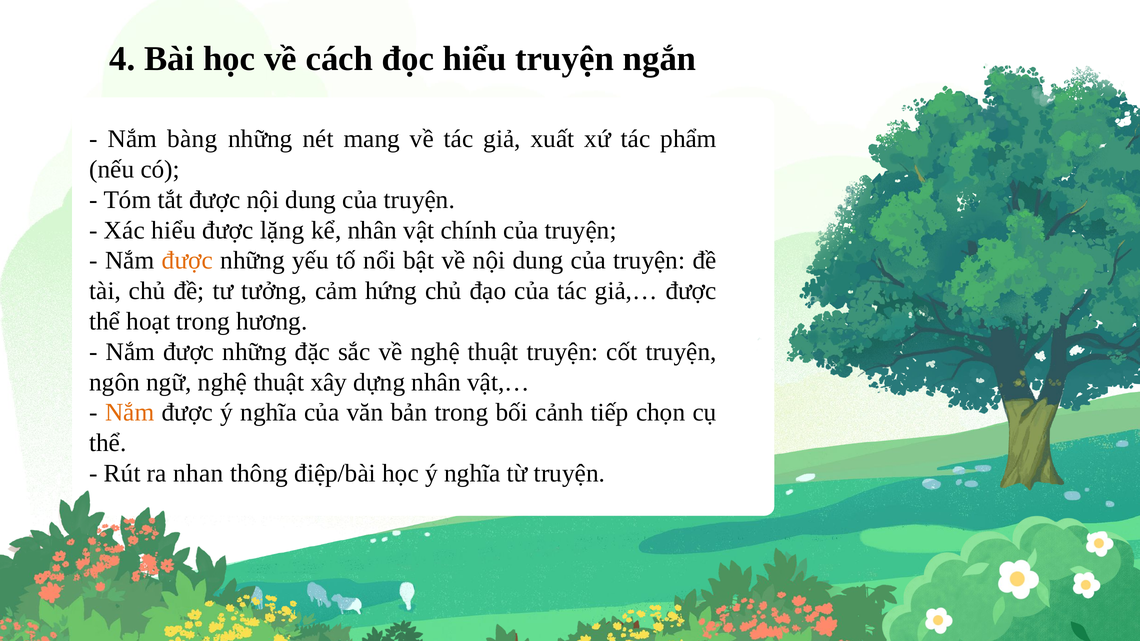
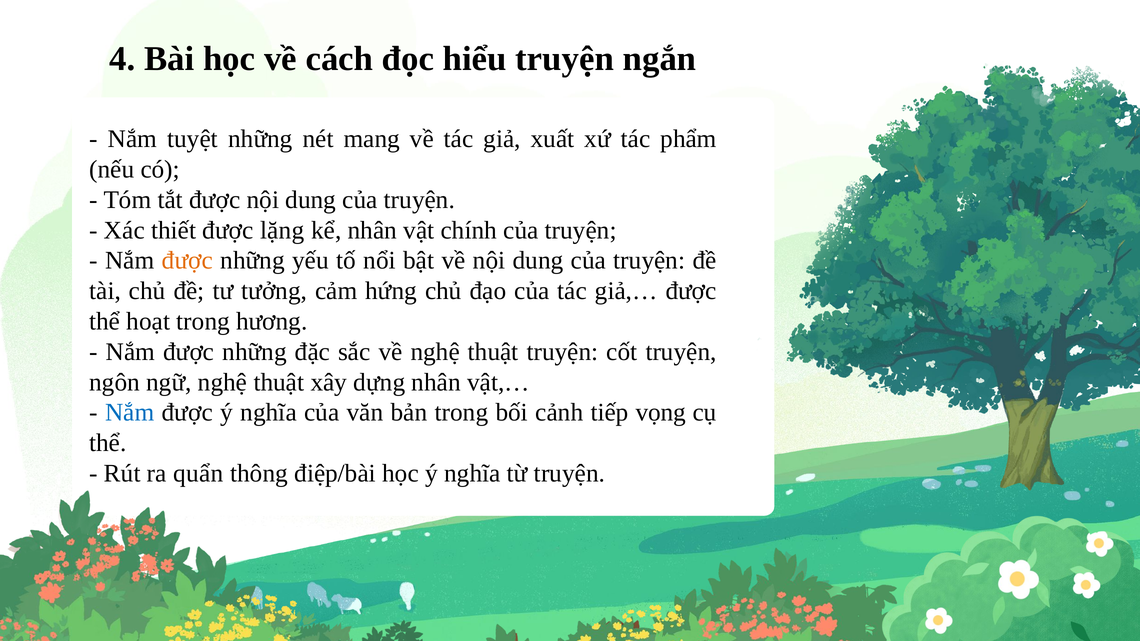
bàng: bàng -> tuyệt
Xác hiểu: hiểu -> thiết
Nắm at (130, 413) colour: orange -> blue
chọn: chọn -> vọng
nhan: nhan -> quẩn
